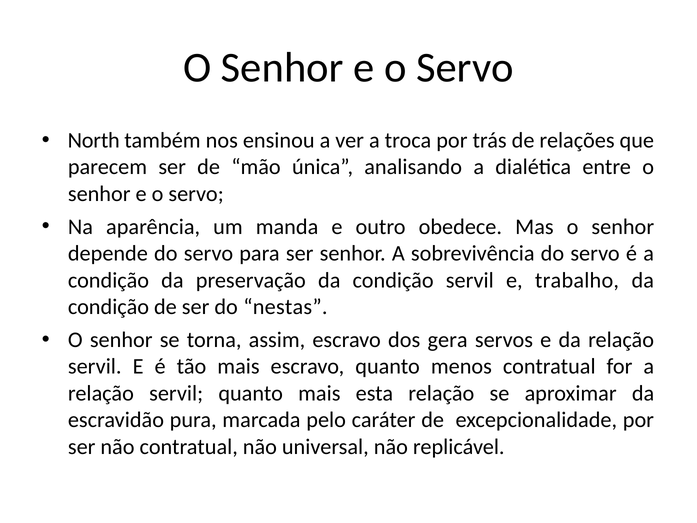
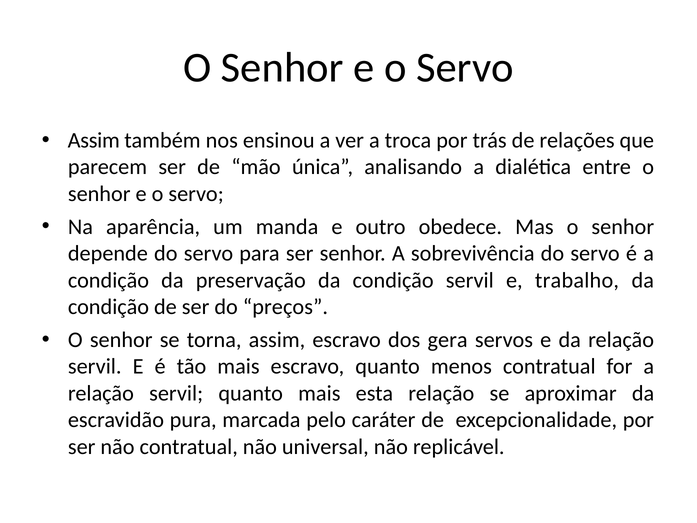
North at (94, 140): North -> Assim
nestas: nestas -> preços
